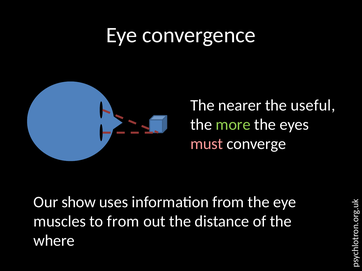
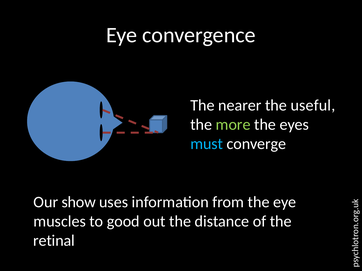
must colour: pink -> light blue
to from: from -> good
where: where -> retinal
